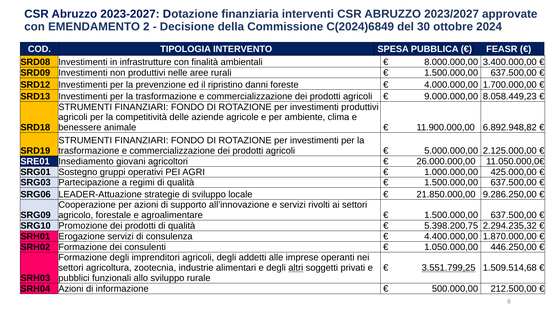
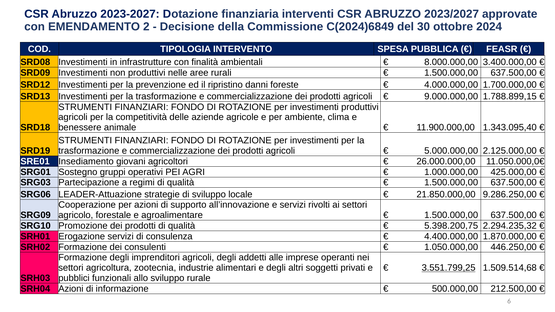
8.058.449,23: 8.058.449,23 -> 1.788.899,15
6.892.948,82: 6.892.948,82 -> 1.343.095,40
altri underline: present -> none
